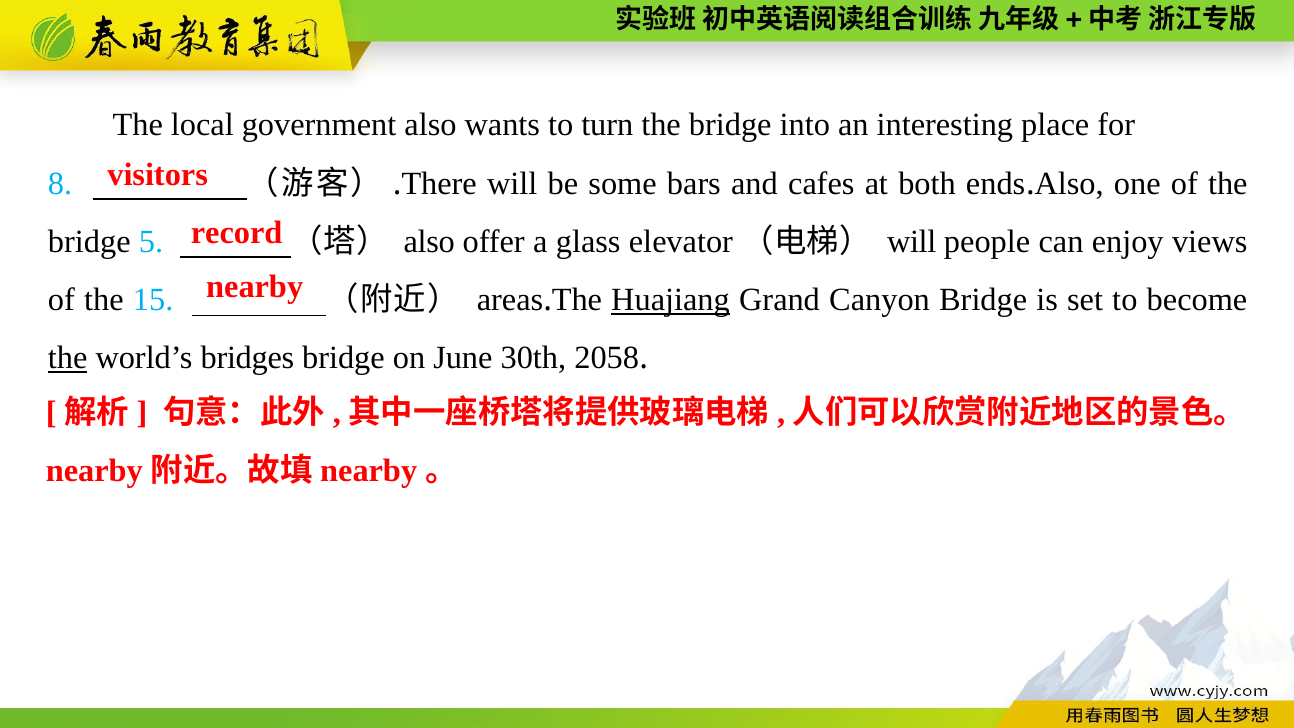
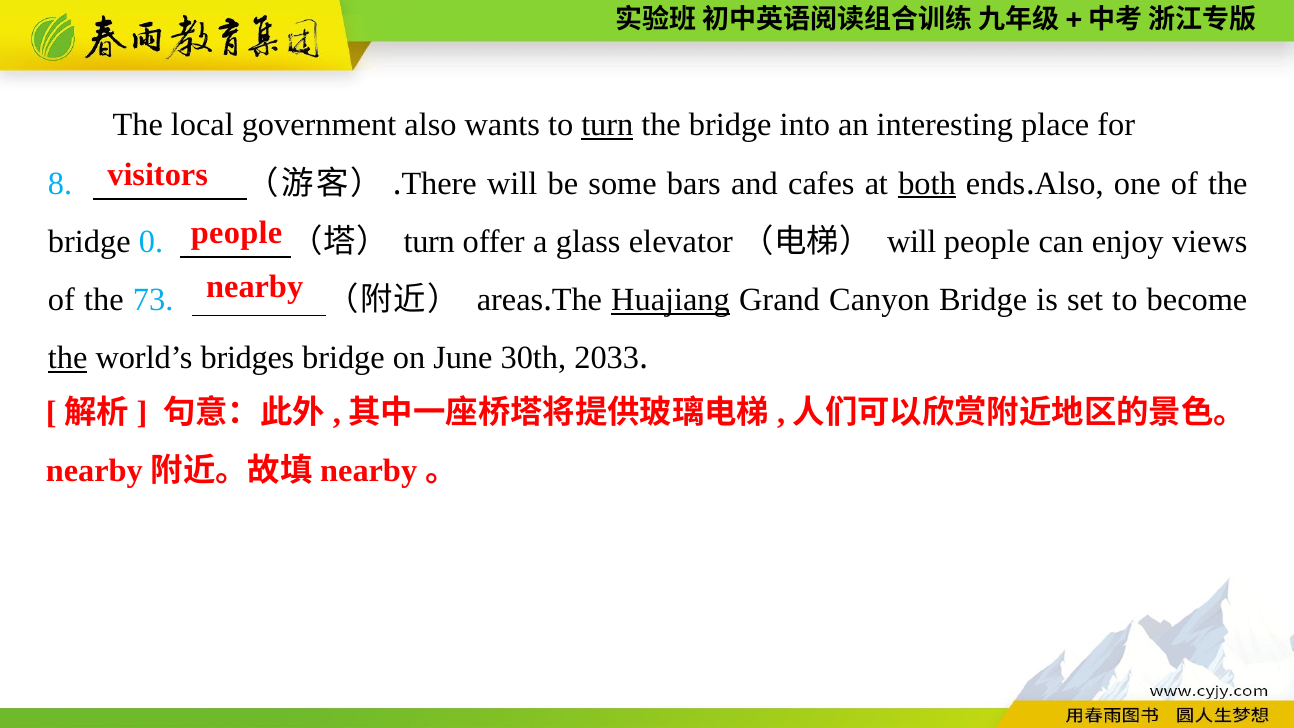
turn at (607, 125) underline: none -> present
both underline: none -> present
record at (237, 233): record -> people
5: 5 -> 0
also at (429, 242): also -> turn
15: 15 -> 73
2058: 2058 -> 2033
